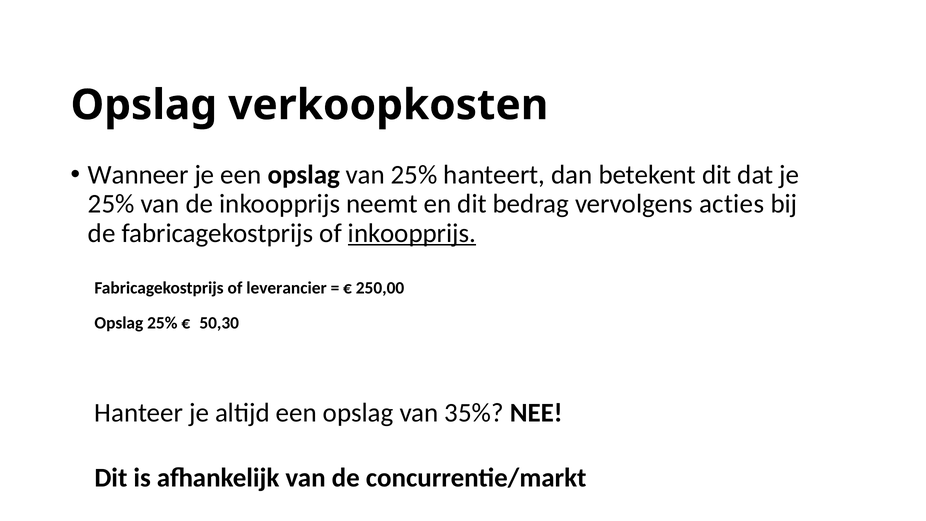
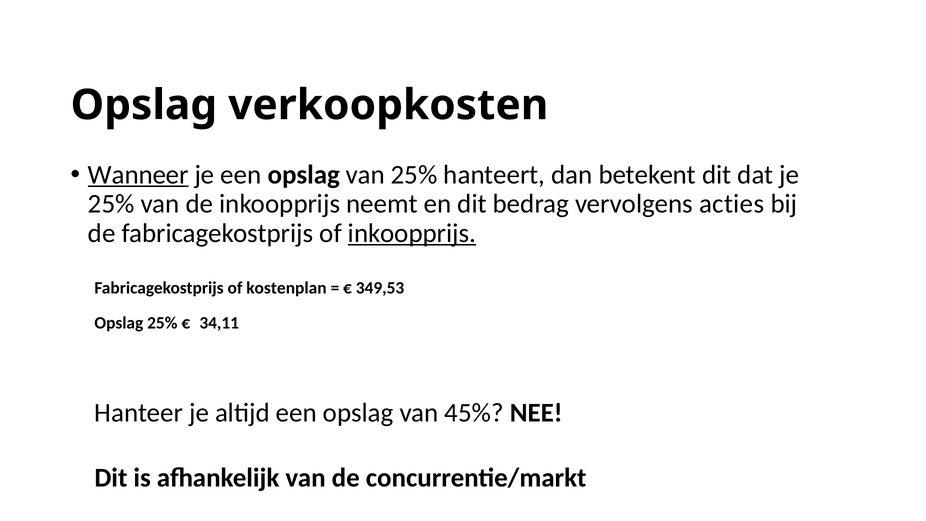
Wanneer underline: none -> present
leverancier: leverancier -> kostenplan
250,00: 250,00 -> 349,53
50,30: 50,30 -> 34,11
35%: 35% -> 45%
